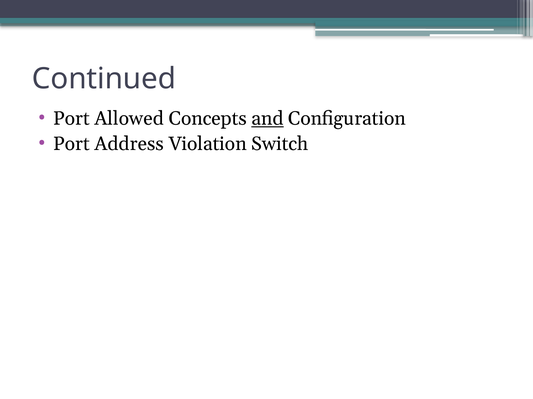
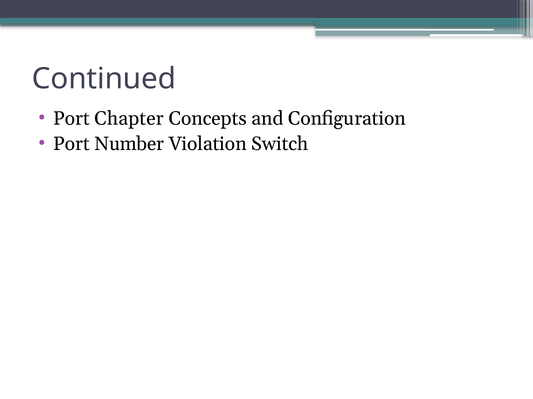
Allowed: Allowed -> Chapter
and underline: present -> none
Address: Address -> Number
